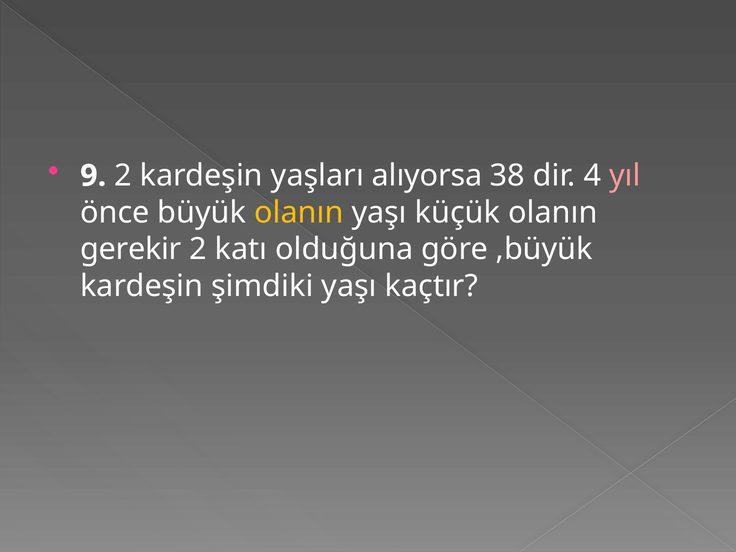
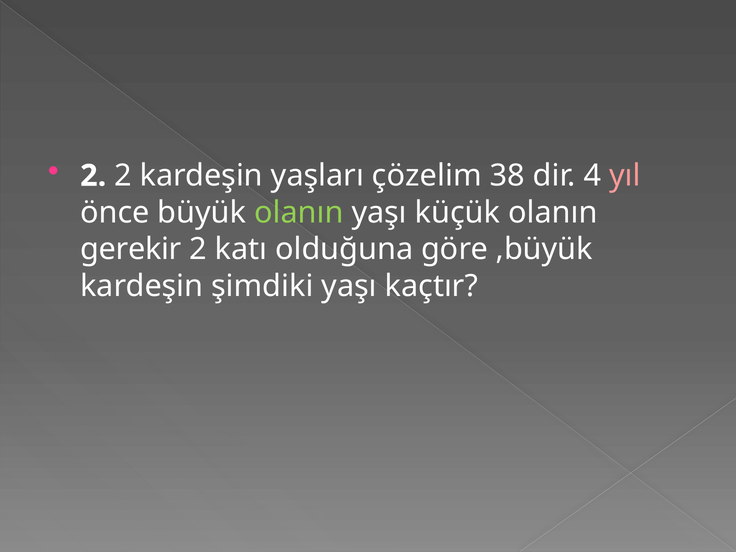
9 at (93, 176): 9 -> 2
alıyorsa: alıyorsa -> çözelim
olanın at (299, 213) colour: yellow -> light green
